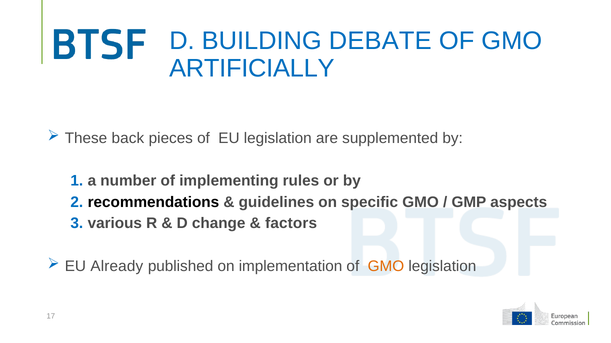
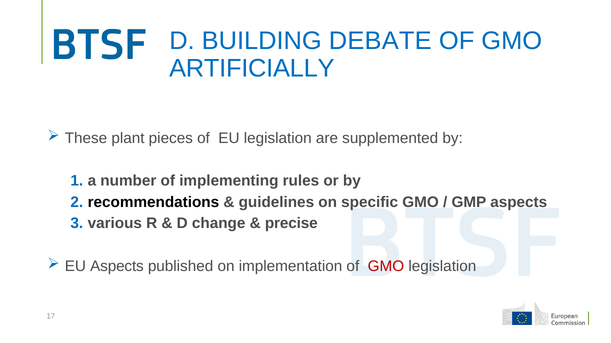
back: back -> plant
factors: factors -> precise
EU Already: Already -> Aspects
GMO at (386, 267) colour: orange -> red
